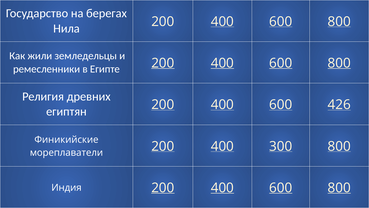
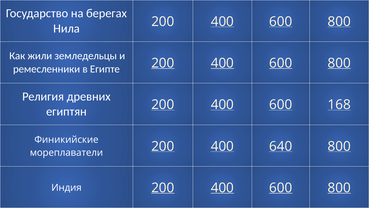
426: 426 -> 168
300: 300 -> 640
